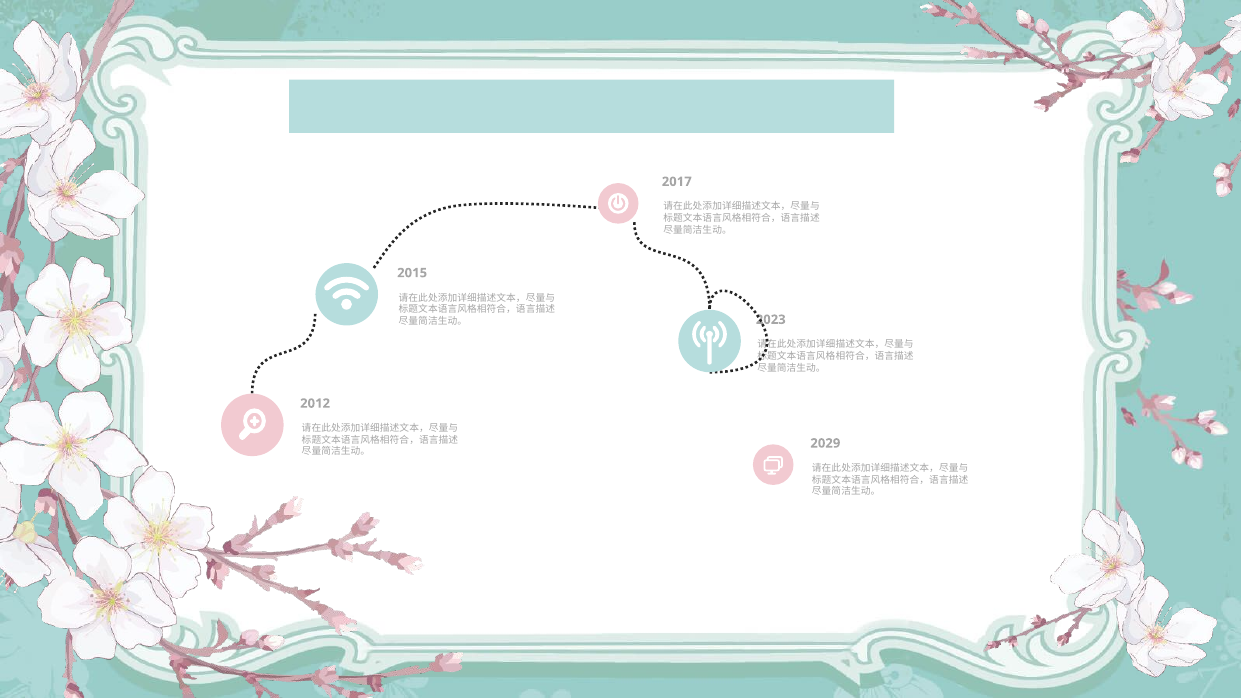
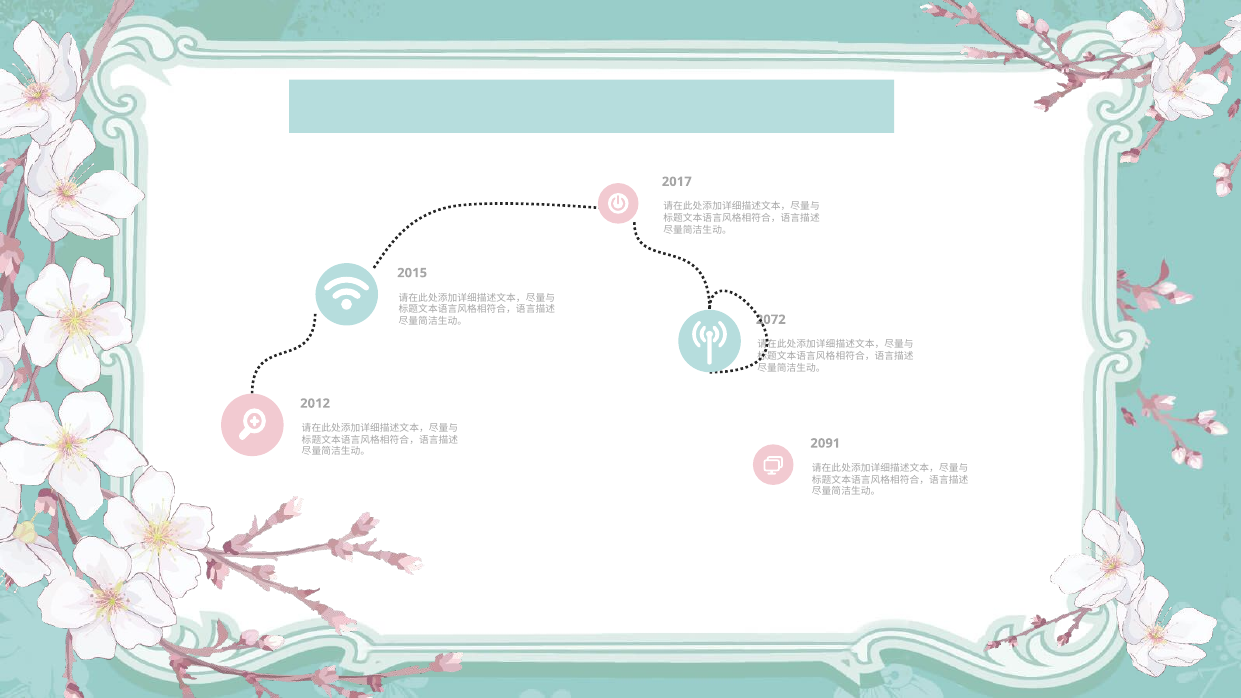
2023: 2023 -> 2072
2029: 2029 -> 2091
